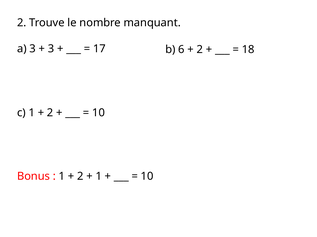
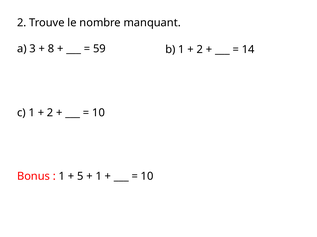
3 at (51, 49): 3 -> 8
17: 17 -> 59
b 6: 6 -> 1
18: 18 -> 14
2 at (80, 177): 2 -> 5
